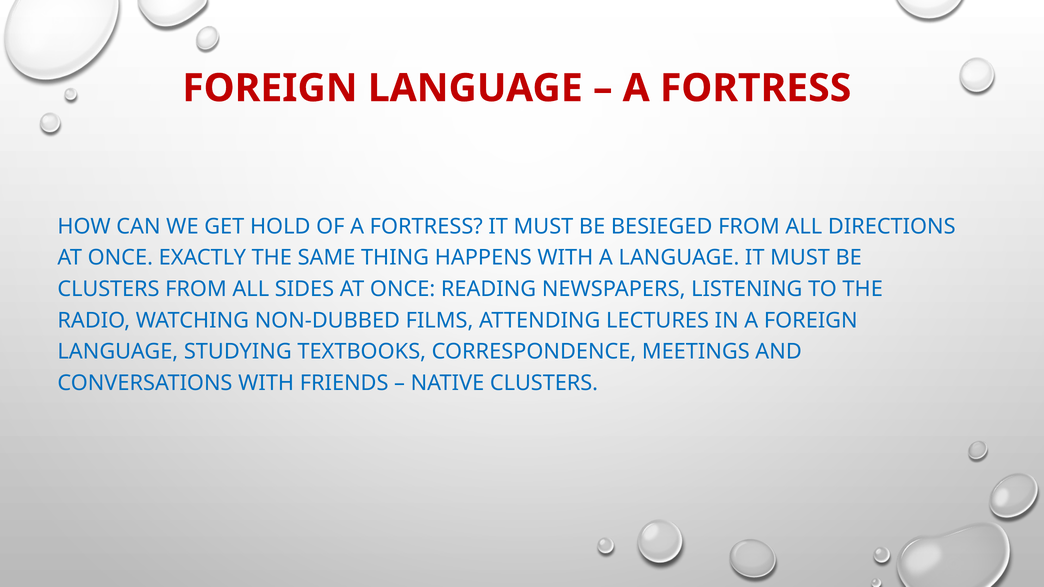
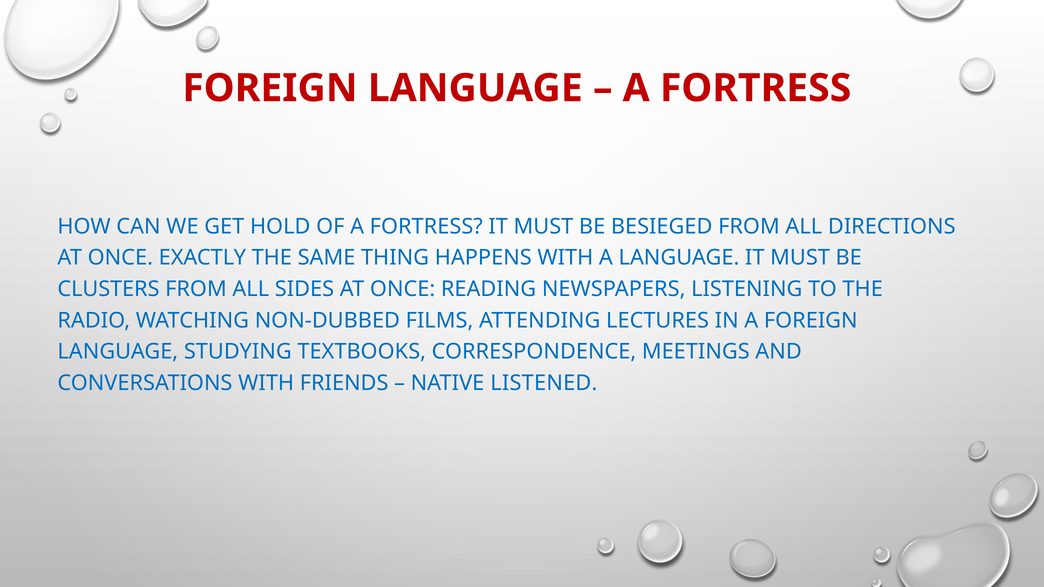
NATIVE CLUSTERS: CLUSTERS -> LISTENED
